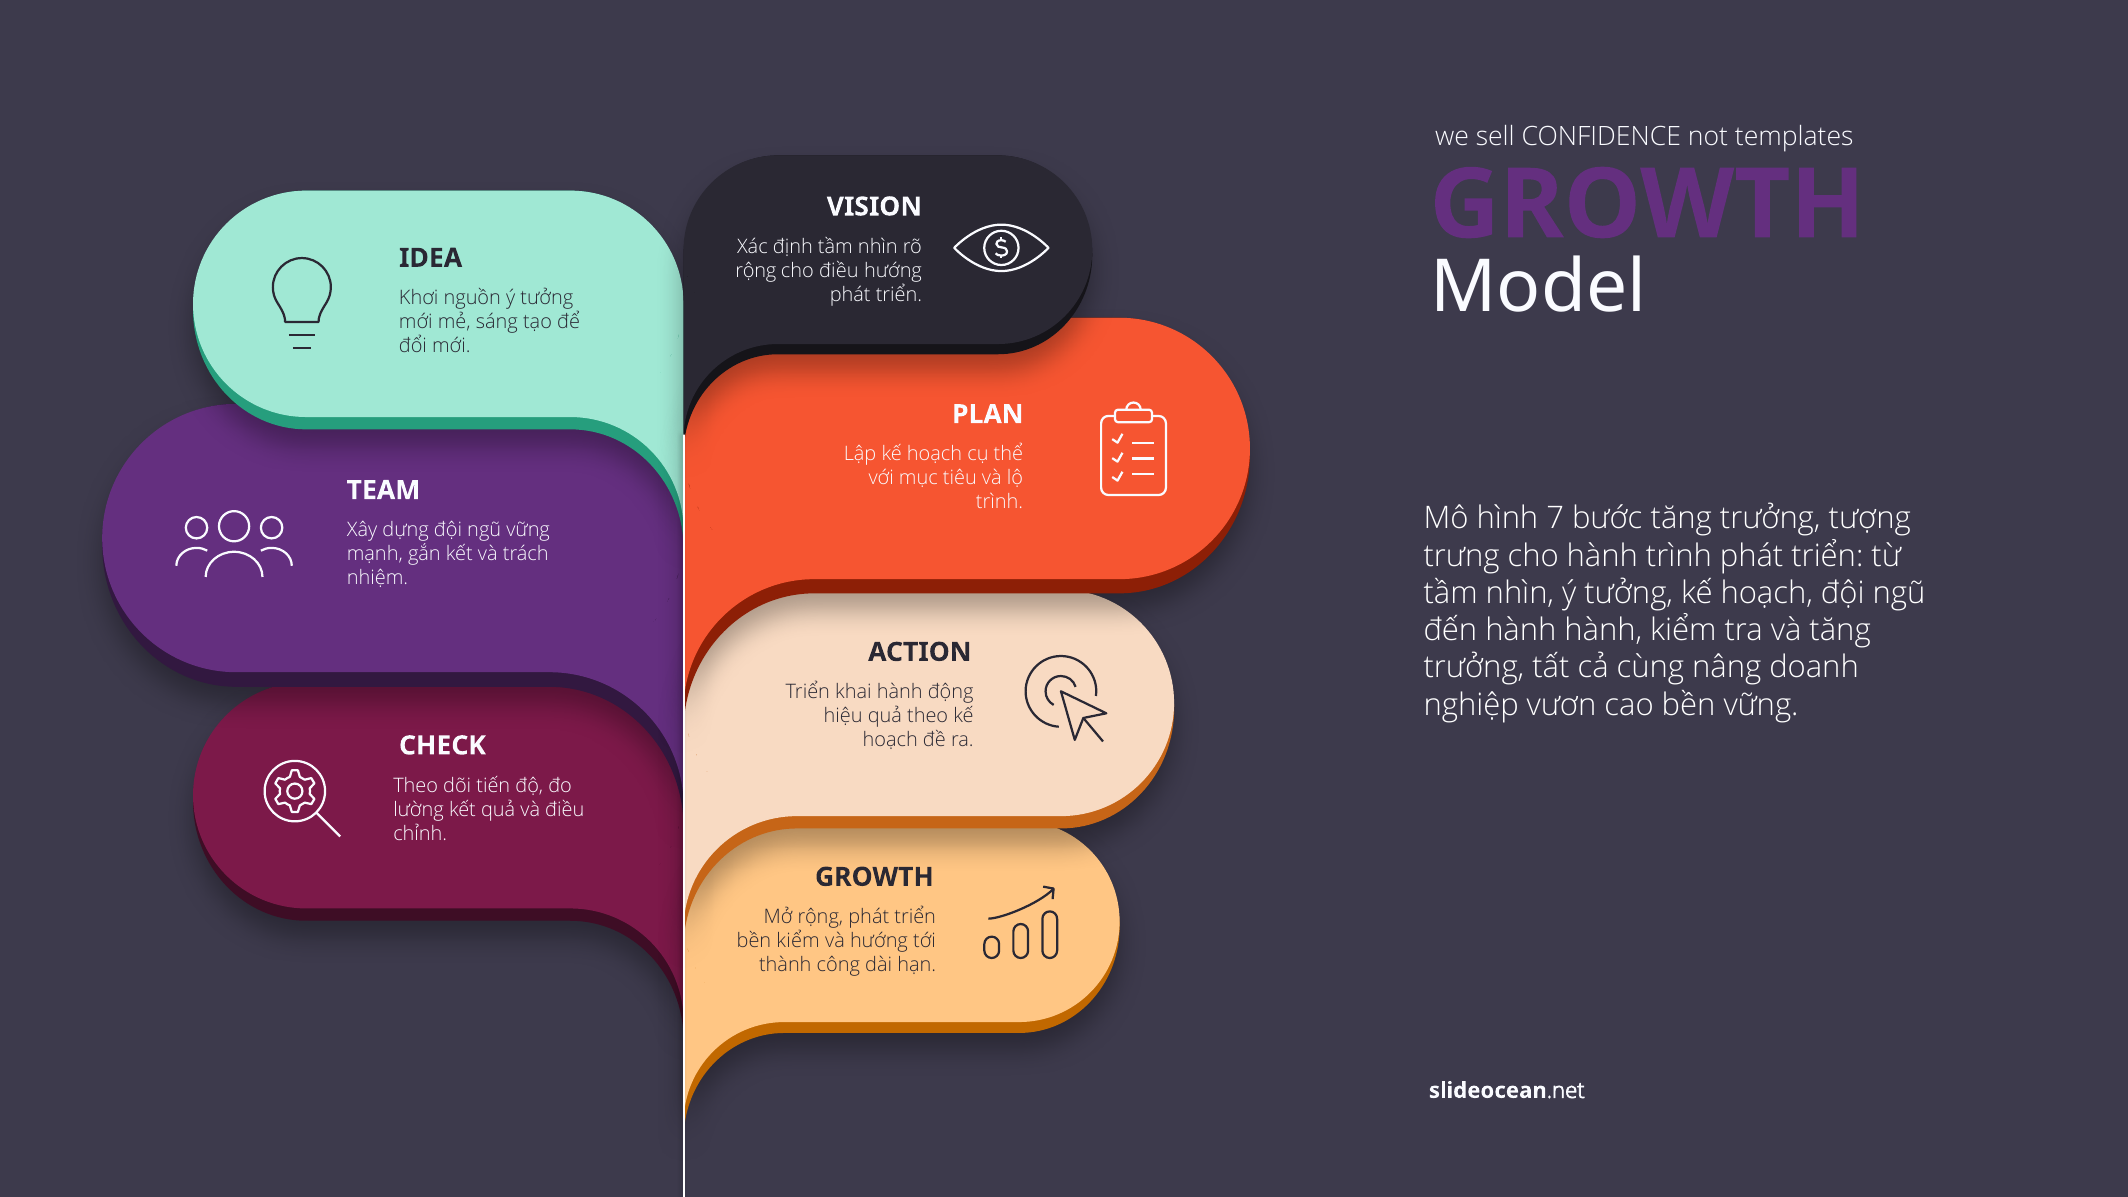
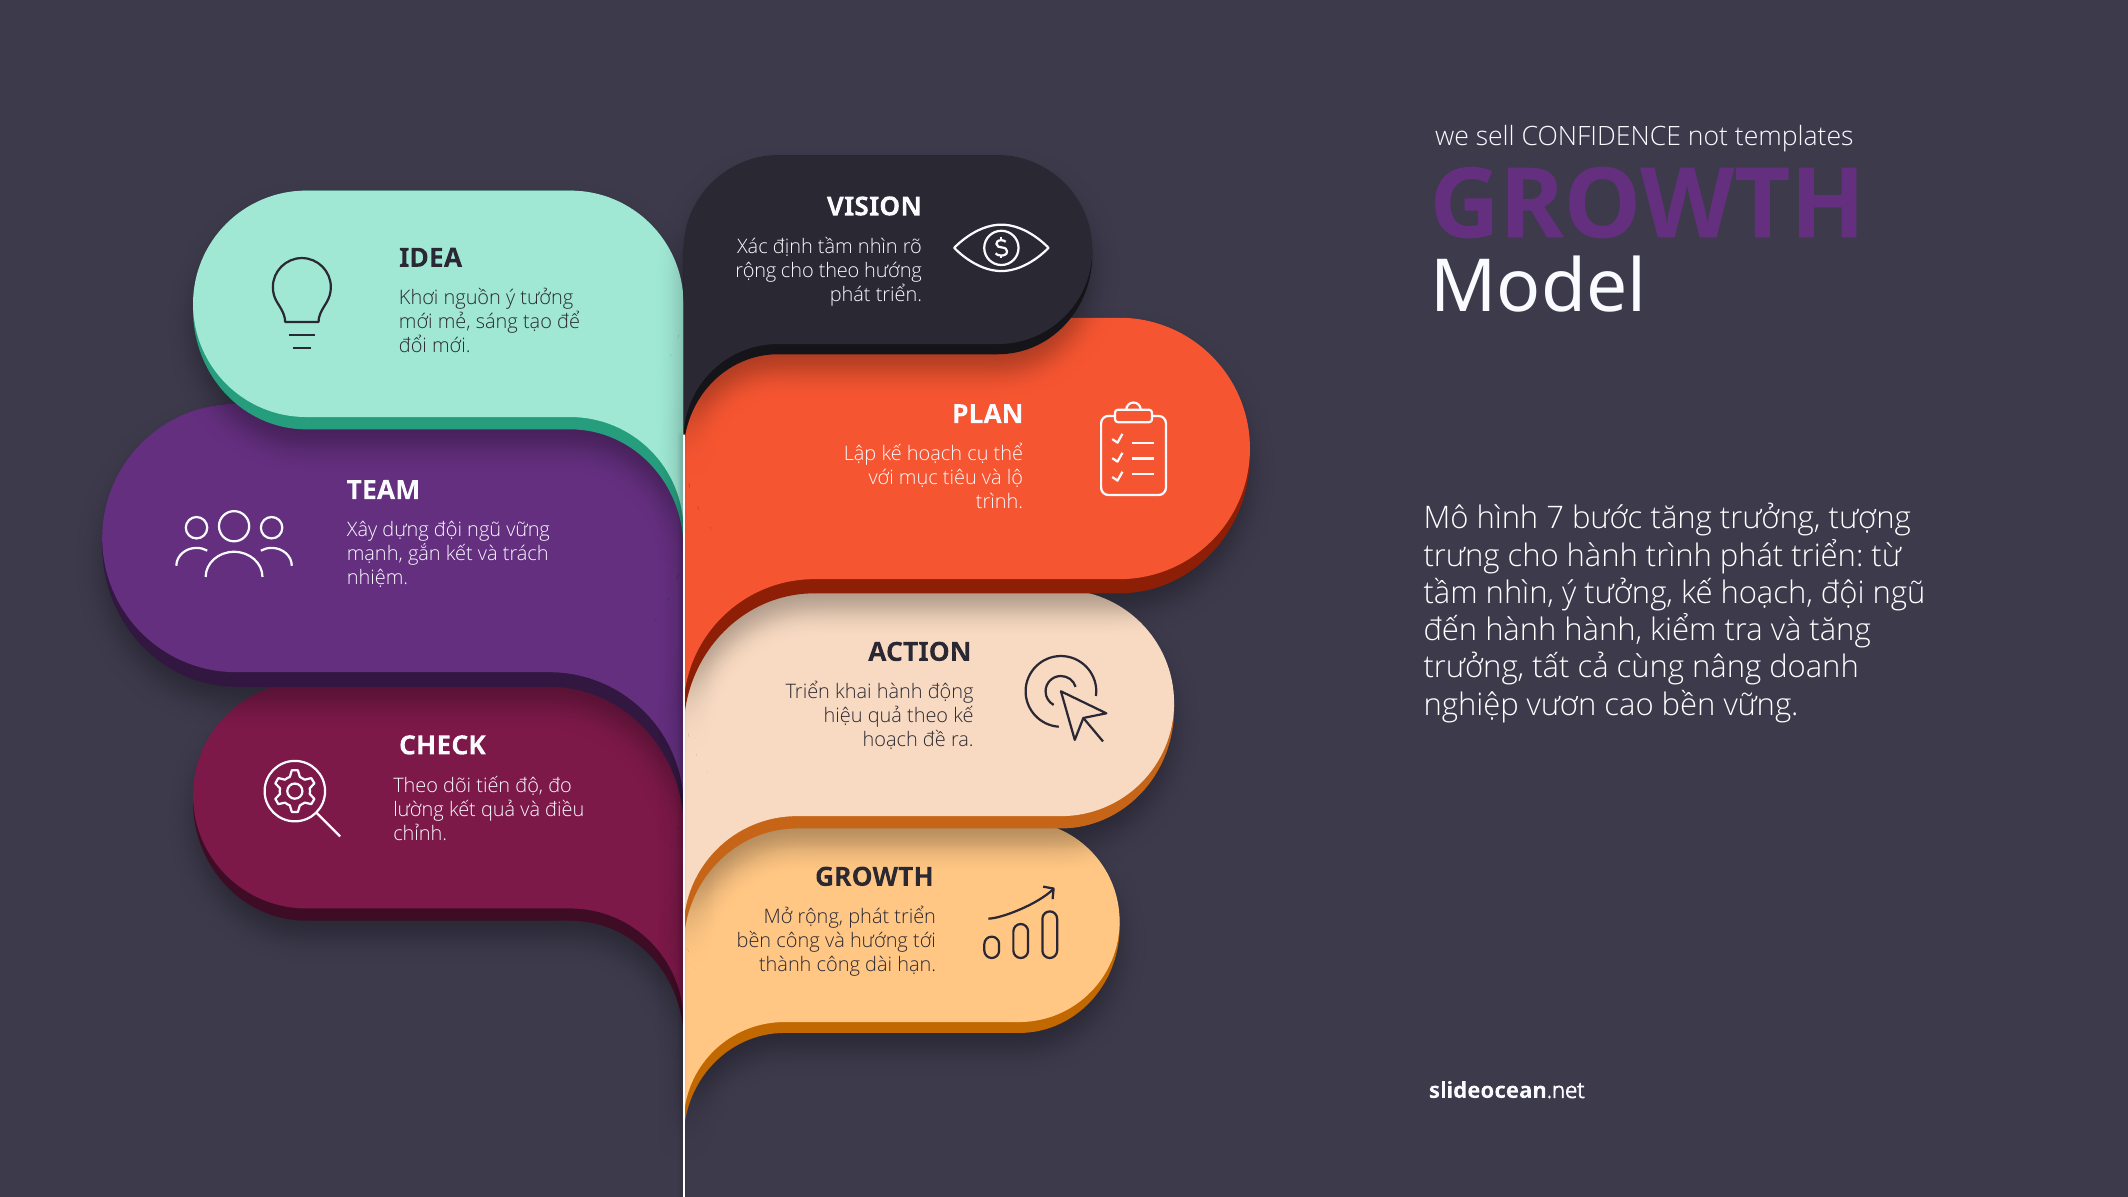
cho điều: điều -> theo
bền kiểm: kiểm -> công
